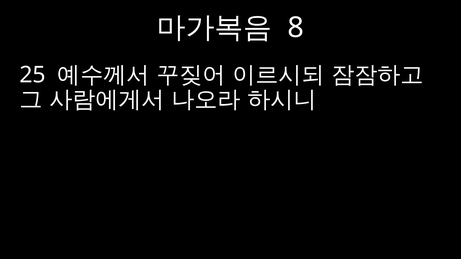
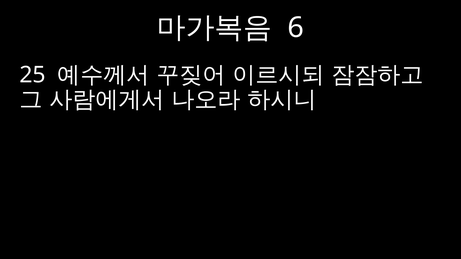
8: 8 -> 6
